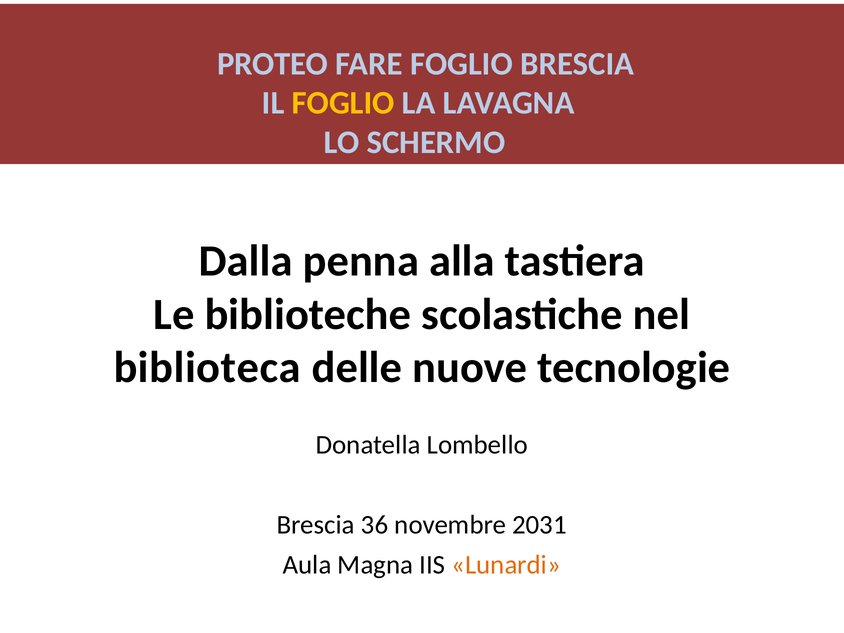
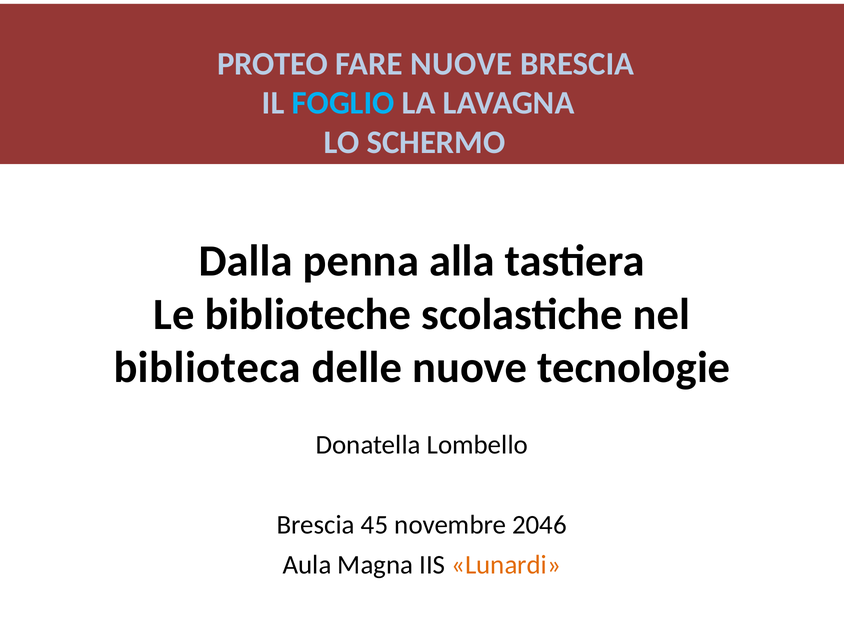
FARE FOGLIO: FOGLIO -> NUOVE
FOGLIO at (343, 103) colour: yellow -> light blue
36: 36 -> 45
2031: 2031 -> 2046
